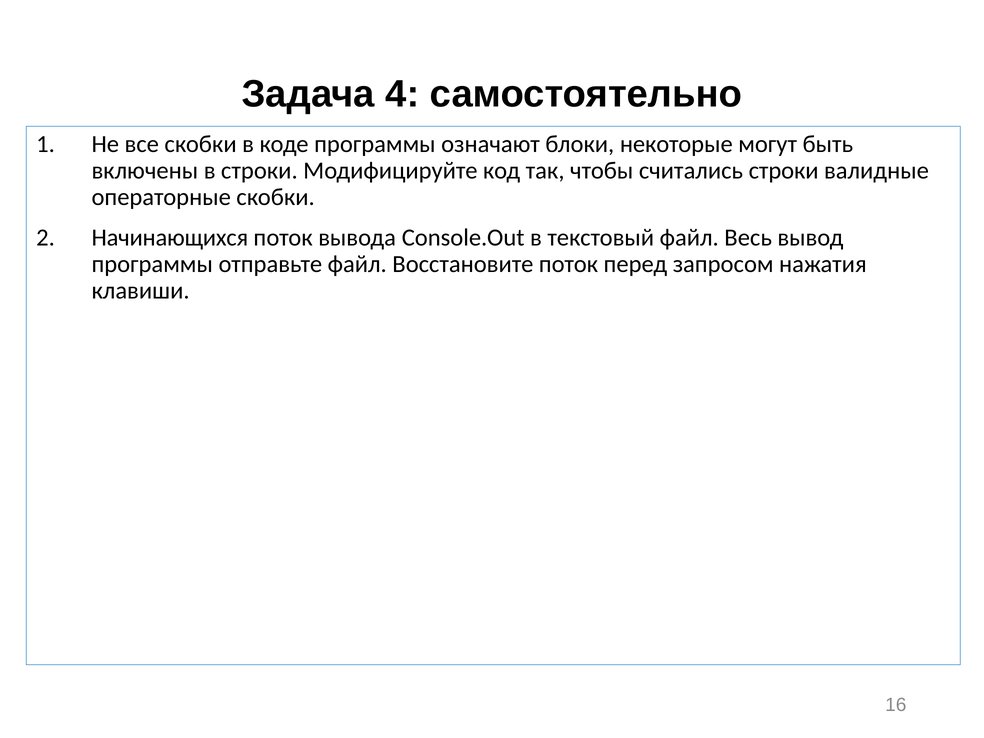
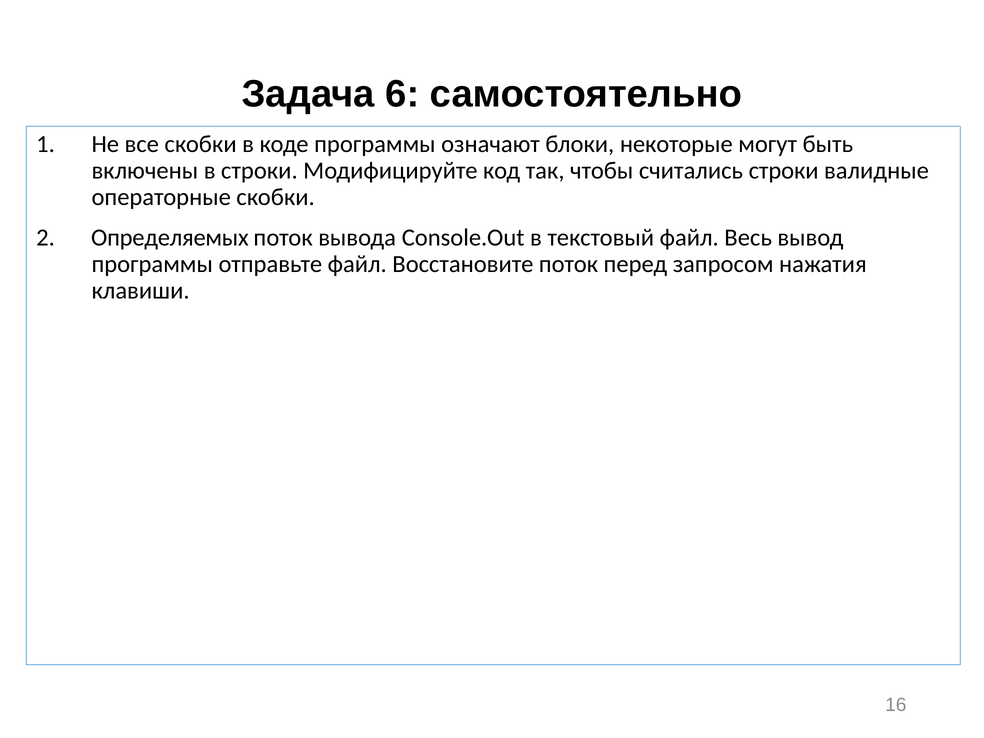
4: 4 -> 6
Начинающихся: Начинающихся -> Определяемых
